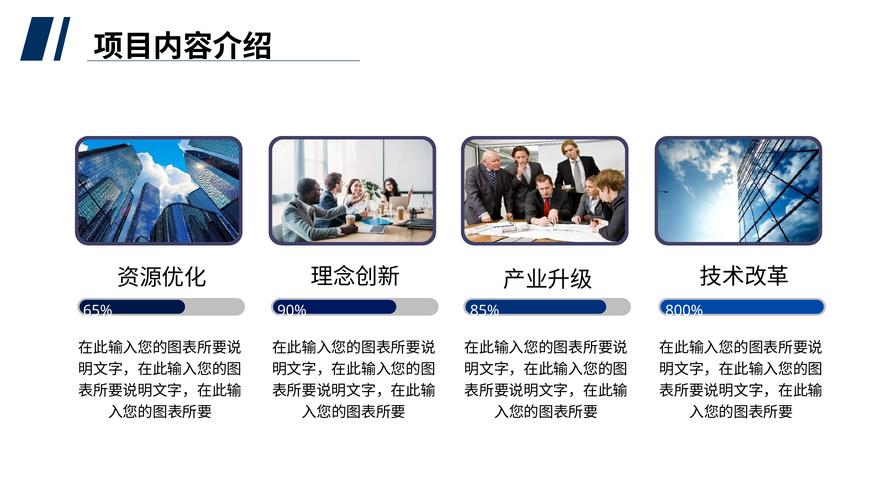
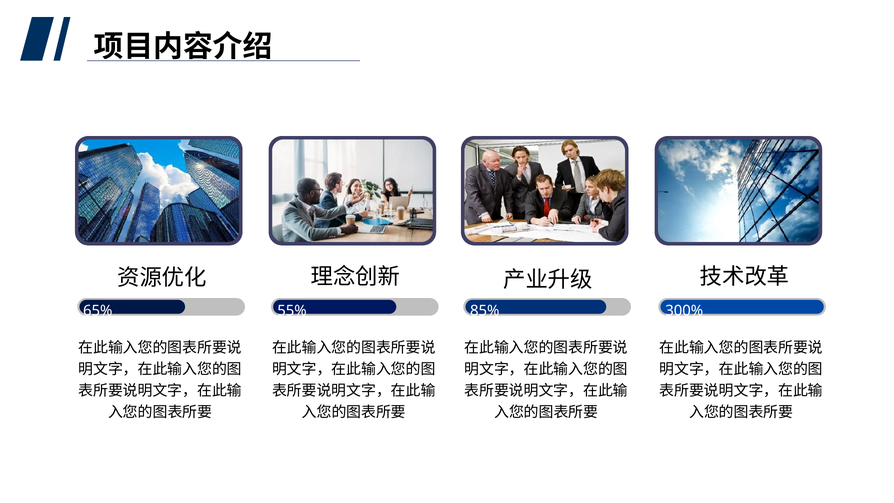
90%: 90% -> 55%
800%: 800% -> 300%
